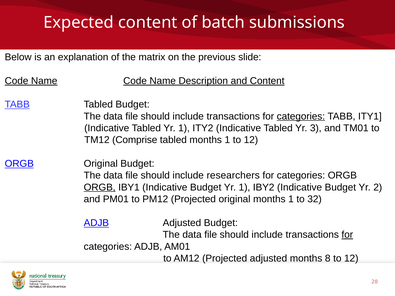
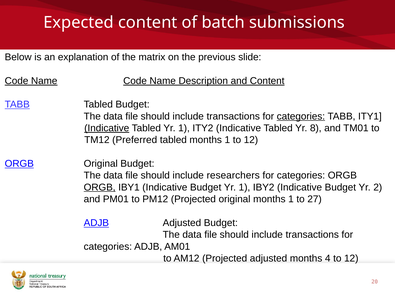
Indicative at (107, 128) underline: none -> present
3: 3 -> 8
Comprise: Comprise -> Preferred
32: 32 -> 27
for at (347, 235) underline: present -> none
8: 8 -> 4
